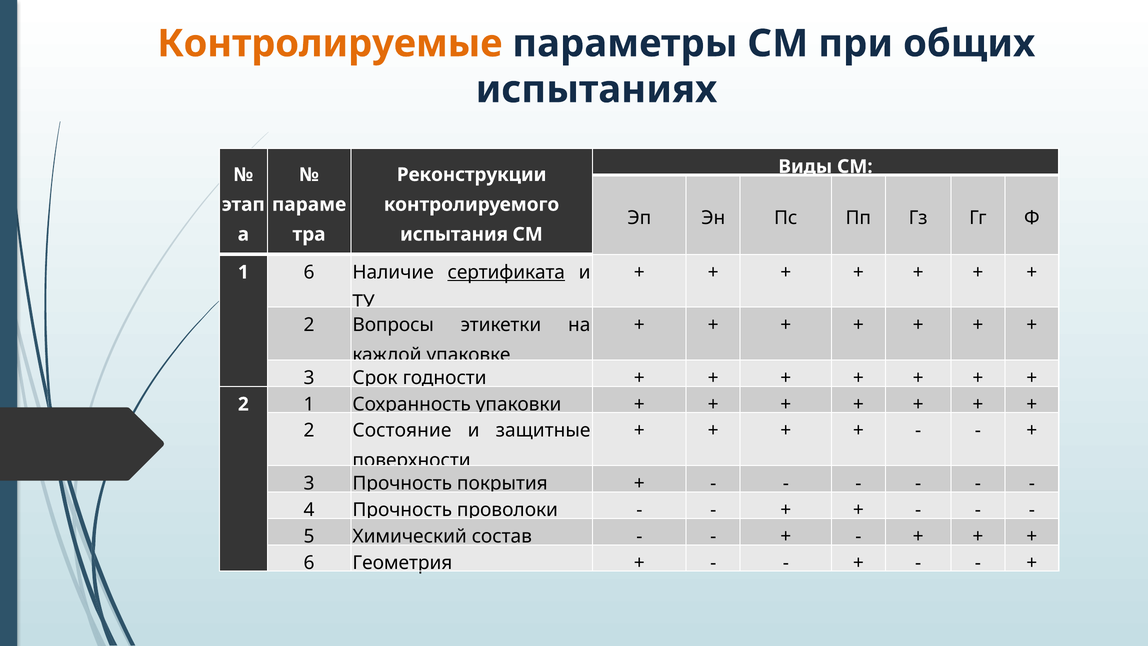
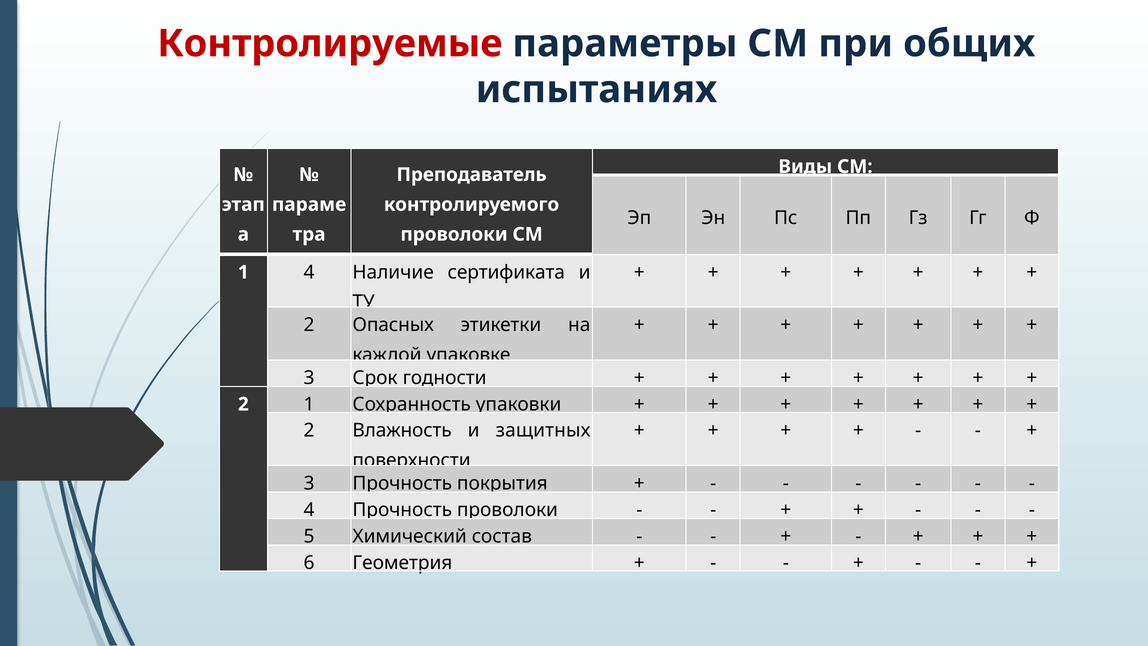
Контролируемые colour: orange -> red
Реконструкции: Реконструкции -> Преподаватель
испытания at (454, 234): испытания -> проволоки
1 6: 6 -> 4
сертификата underline: present -> none
Вопросы: Вопросы -> Опасных
Состояние: Состояние -> Влажность
защитные: защитные -> защитных
